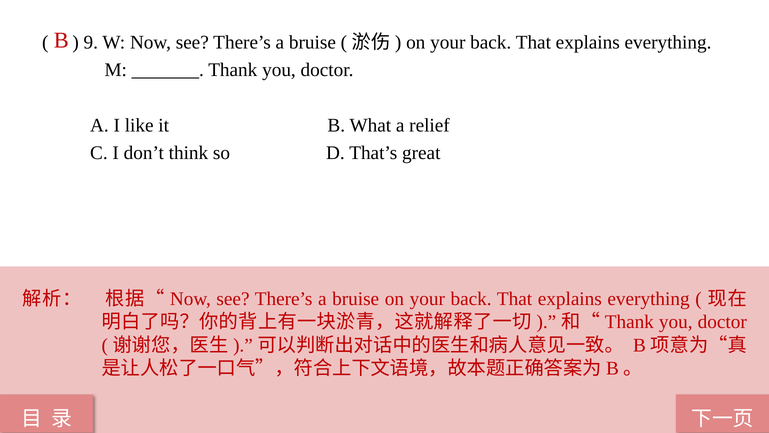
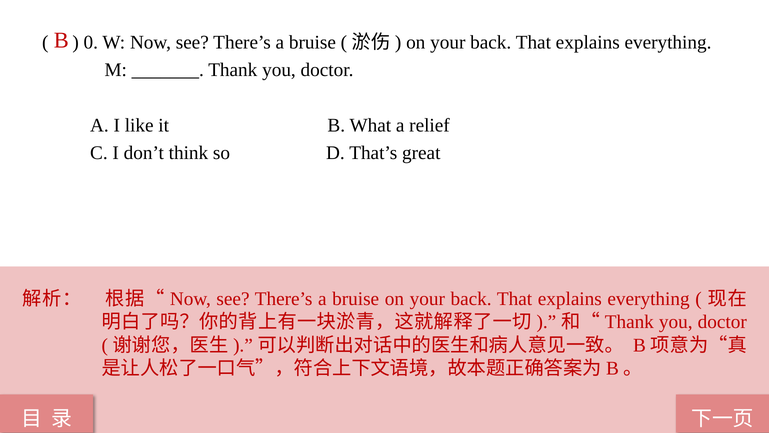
9: 9 -> 0
